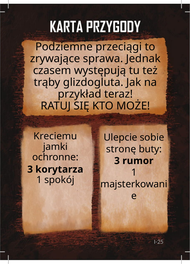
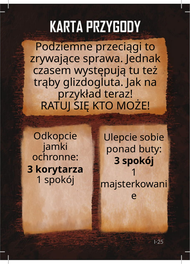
Kreciemu: Kreciemu -> Odkopcie
stronę: stronę -> ponad
3 rumor: rumor -> spokój
